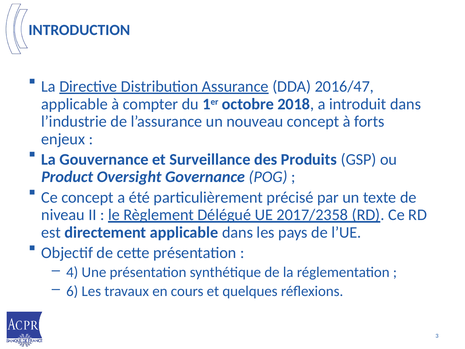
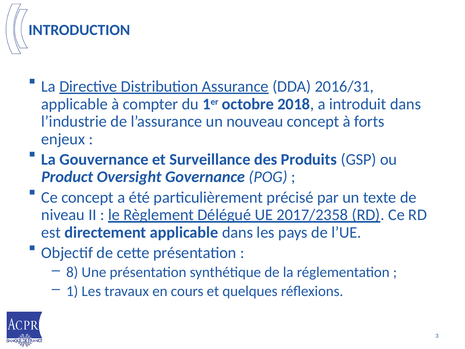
2016/47: 2016/47 -> 2016/31
4: 4 -> 8
6: 6 -> 1
